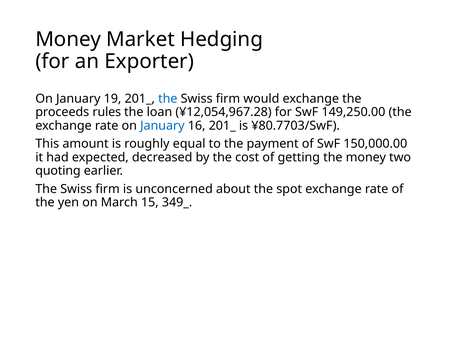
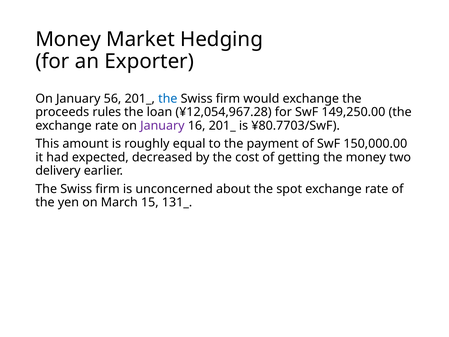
19: 19 -> 56
January at (162, 126) colour: blue -> purple
quoting: quoting -> delivery
349_: 349_ -> 131_
